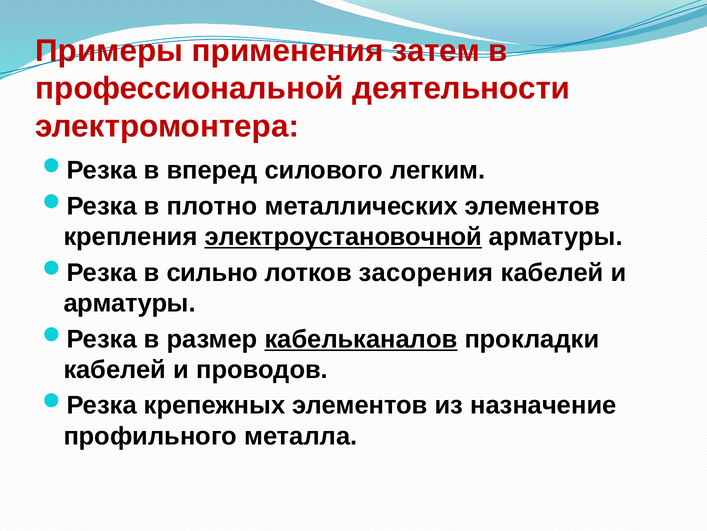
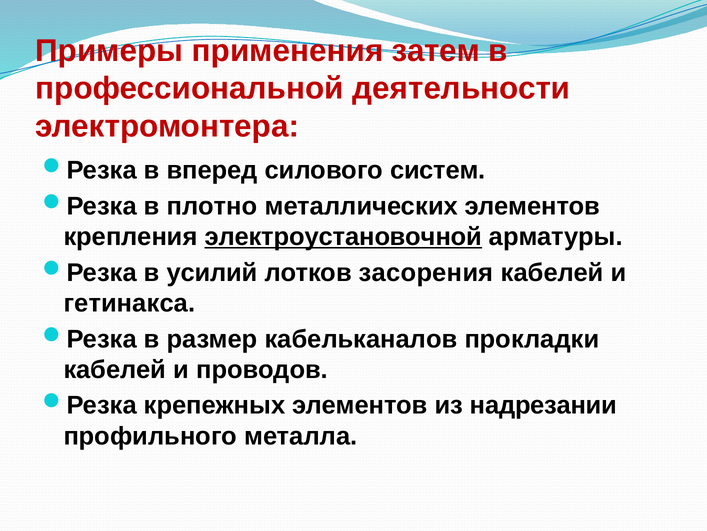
легким: легким -> систем
сильно: сильно -> усилий
арматуры at (130, 303): арматуры -> гетинакса
кабельканалов underline: present -> none
назначение: назначение -> надрезании
